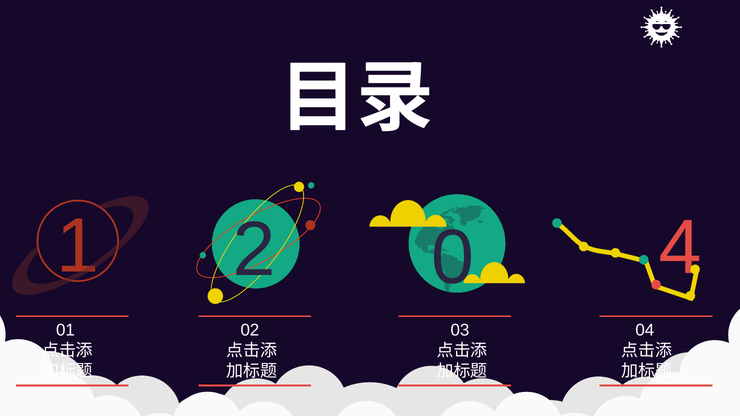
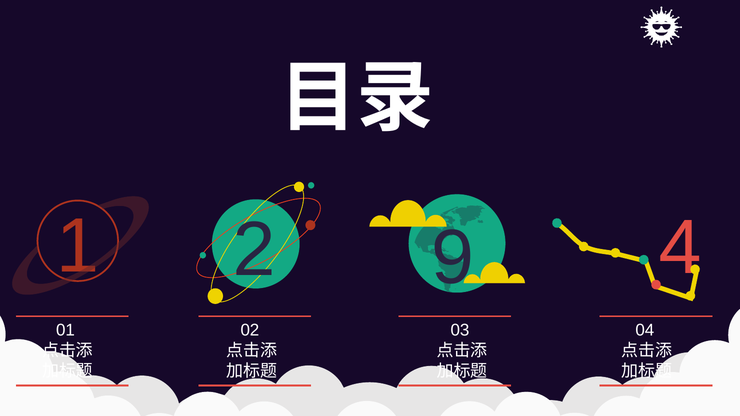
0: 0 -> 9
